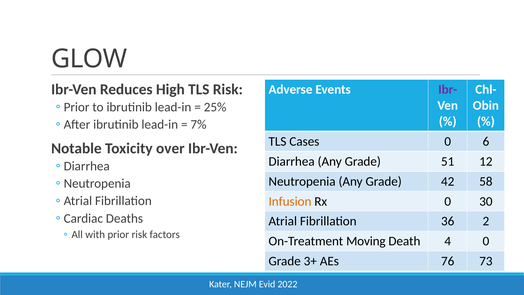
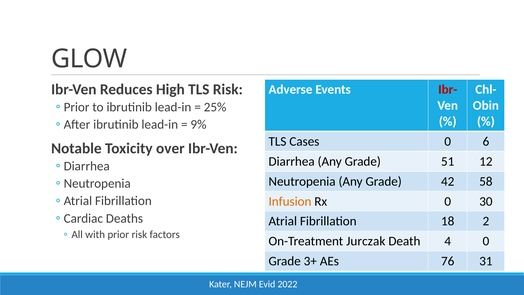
Ibr- colour: purple -> red
7%: 7% -> 9%
36: 36 -> 18
Moving: Moving -> Jurczak
73: 73 -> 31
